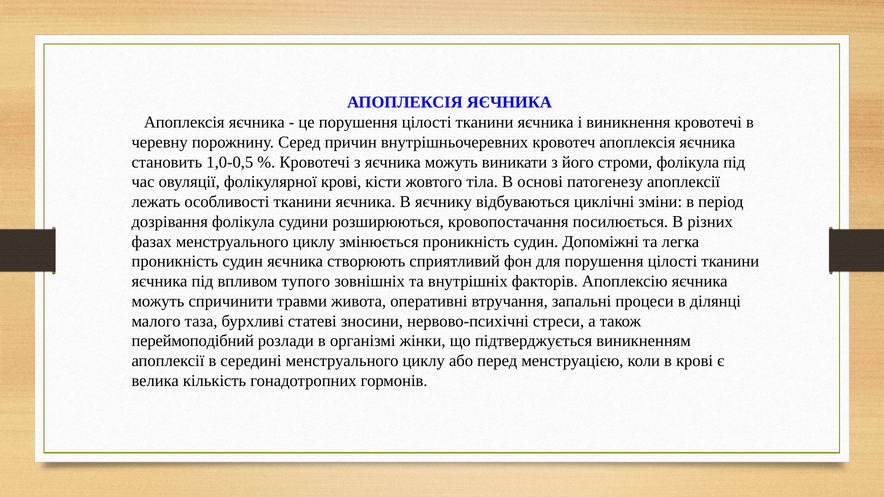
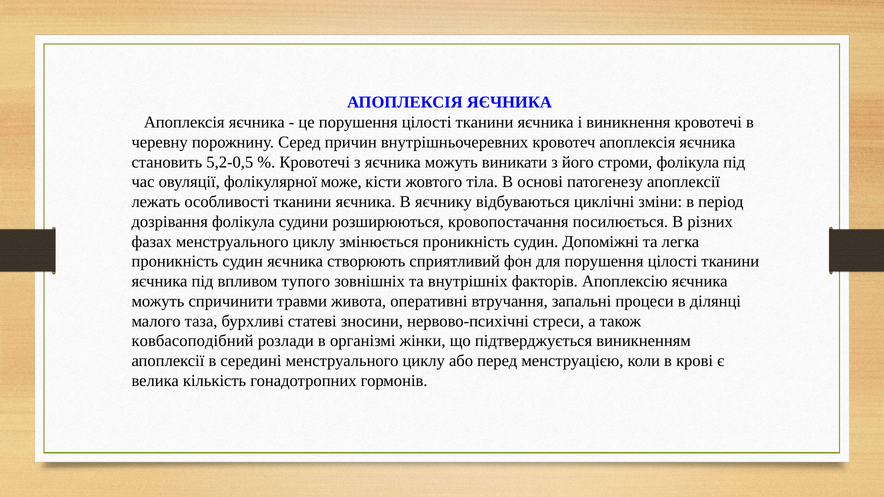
1,0-0,5: 1,0-0,5 -> 5,2-0,5
фолікулярної крові: крові -> може
переймоподібний: переймоподібний -> ковбасоподібний
